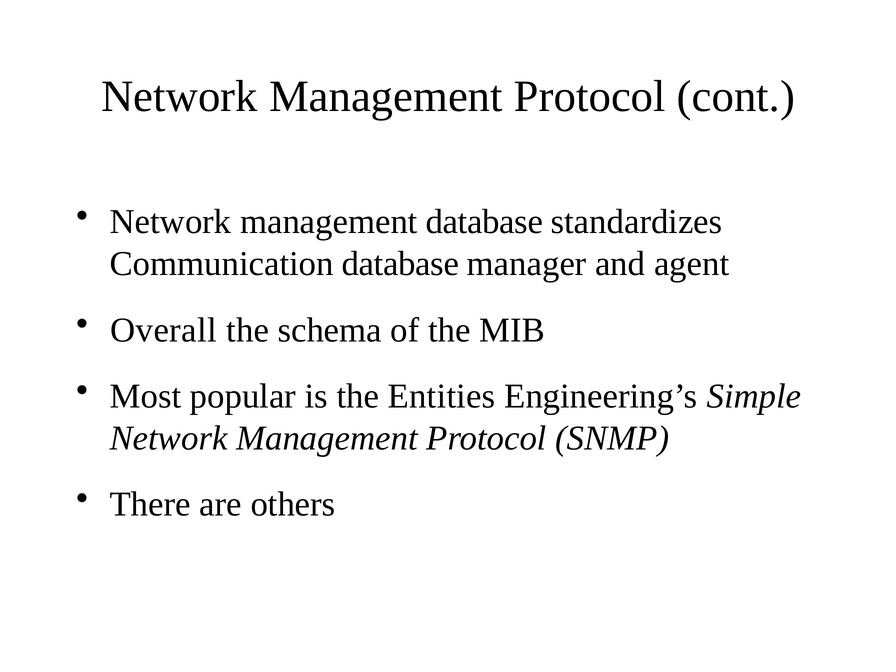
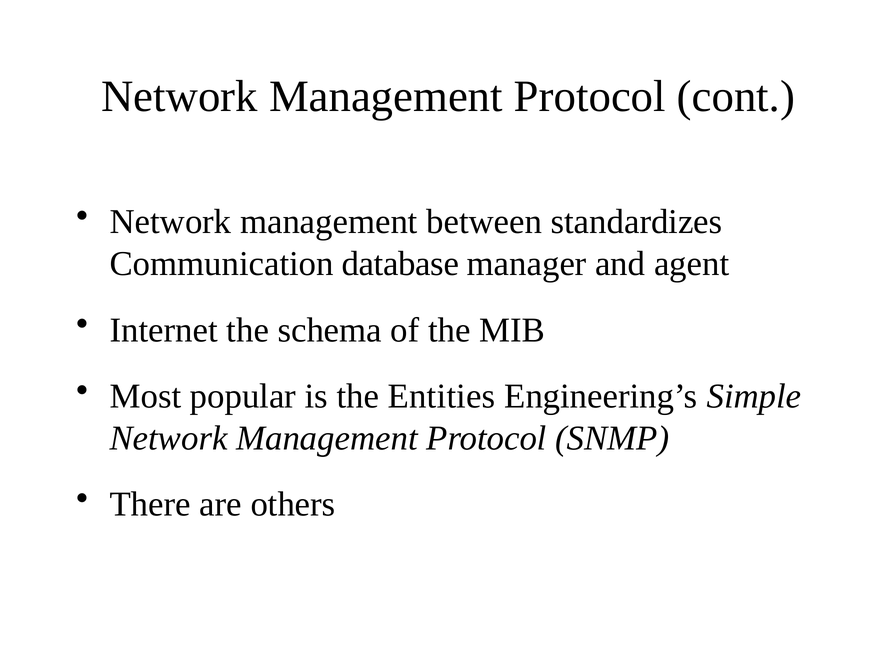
management database: database -> between
Overall: Overall -> Internet
